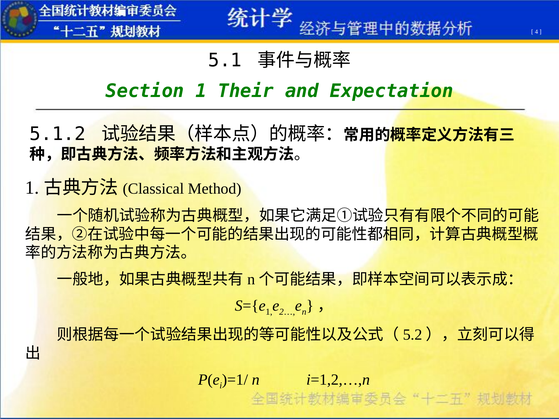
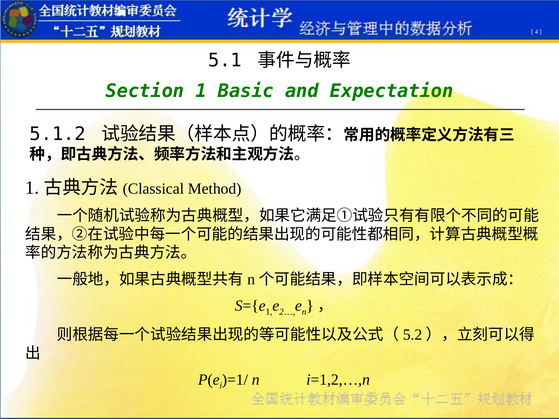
Their: Their -> Basic
